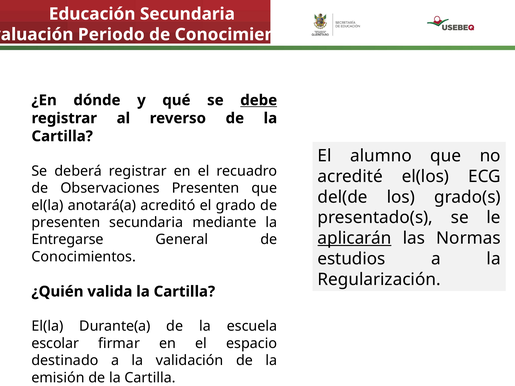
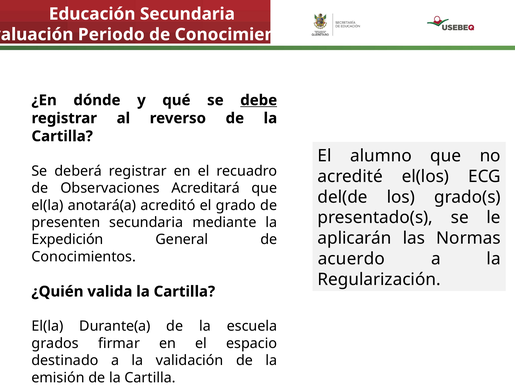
Observaciones Presenten: Presenten -> Acreditará
aplicarán underline: present -> none
Entregarse: Entregarse -> Expedición
estudios: estudios -> acuerdo
escolar: escolar -> grados
